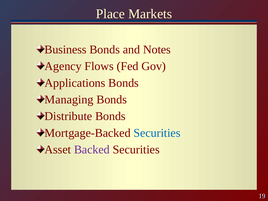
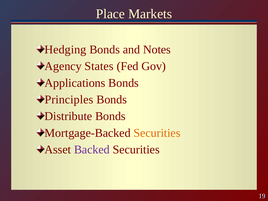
Business: Business -> Hedging
Flows: Flows -> States
Managing: Managing -> Principles
Securities at (157, 133) colour: blue -> orange
